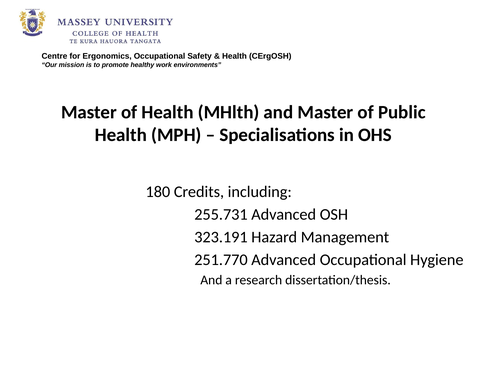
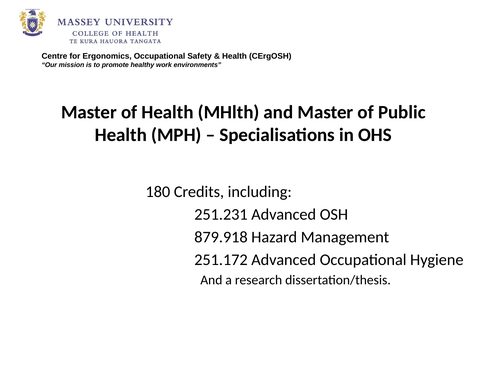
255.731: 255.731 -> 251.231
323.191: 323.191 -> 879.918
251.770: 251.770 -> 251.172
